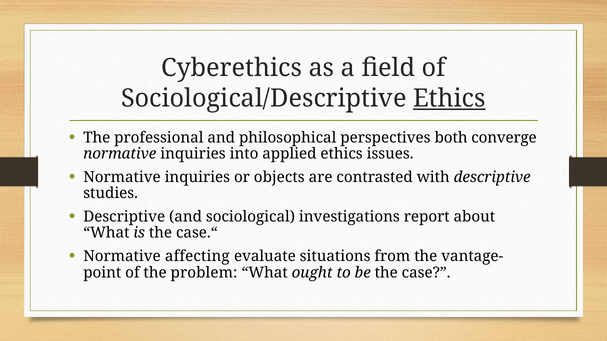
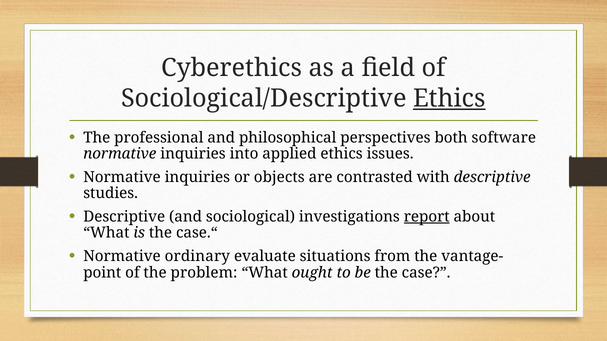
converge: converge -> software
report underline: none -> present
affecting: affecting -> ordinary
